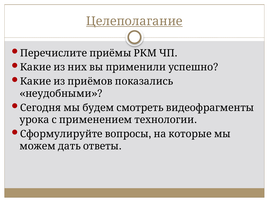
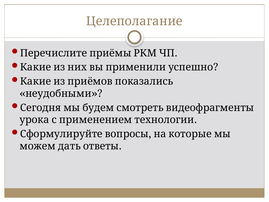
Целеполагание underline: present -> none
